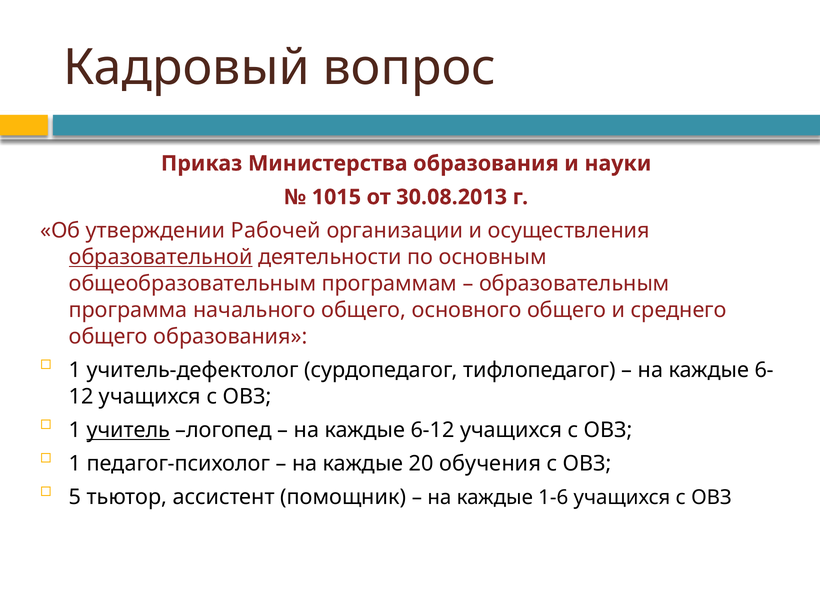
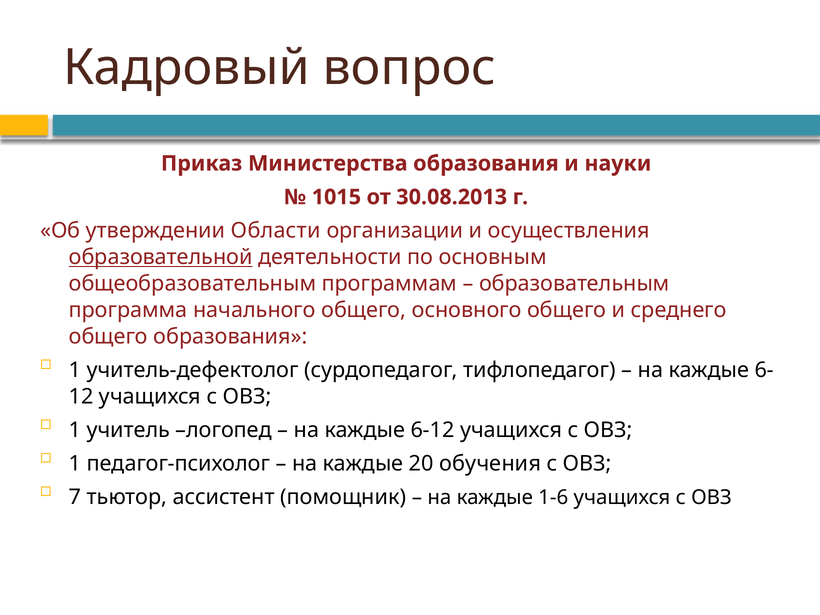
Рабочей: Рабочей -> Области
учитель underline: present -> none
5: 5 -> 7
